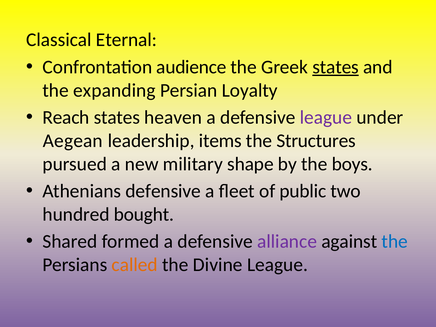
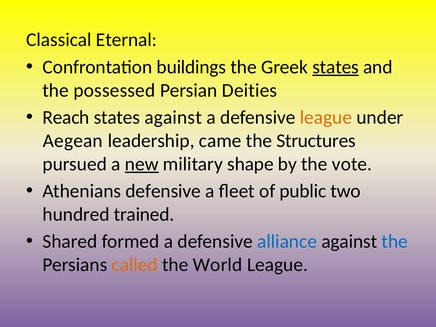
audience: audience -> buildings
expanding: expanding -> possessed
Loyalty: Loyalty -> Deities
states heaven: heaven -> against
league at (326, 117) colour: purple -> orange
items: items -> came
new underline: none -> present
boys: boys -> vote
bought: bought -> trained
alliance colour: purple -> blue
Divine: Divine -> World
